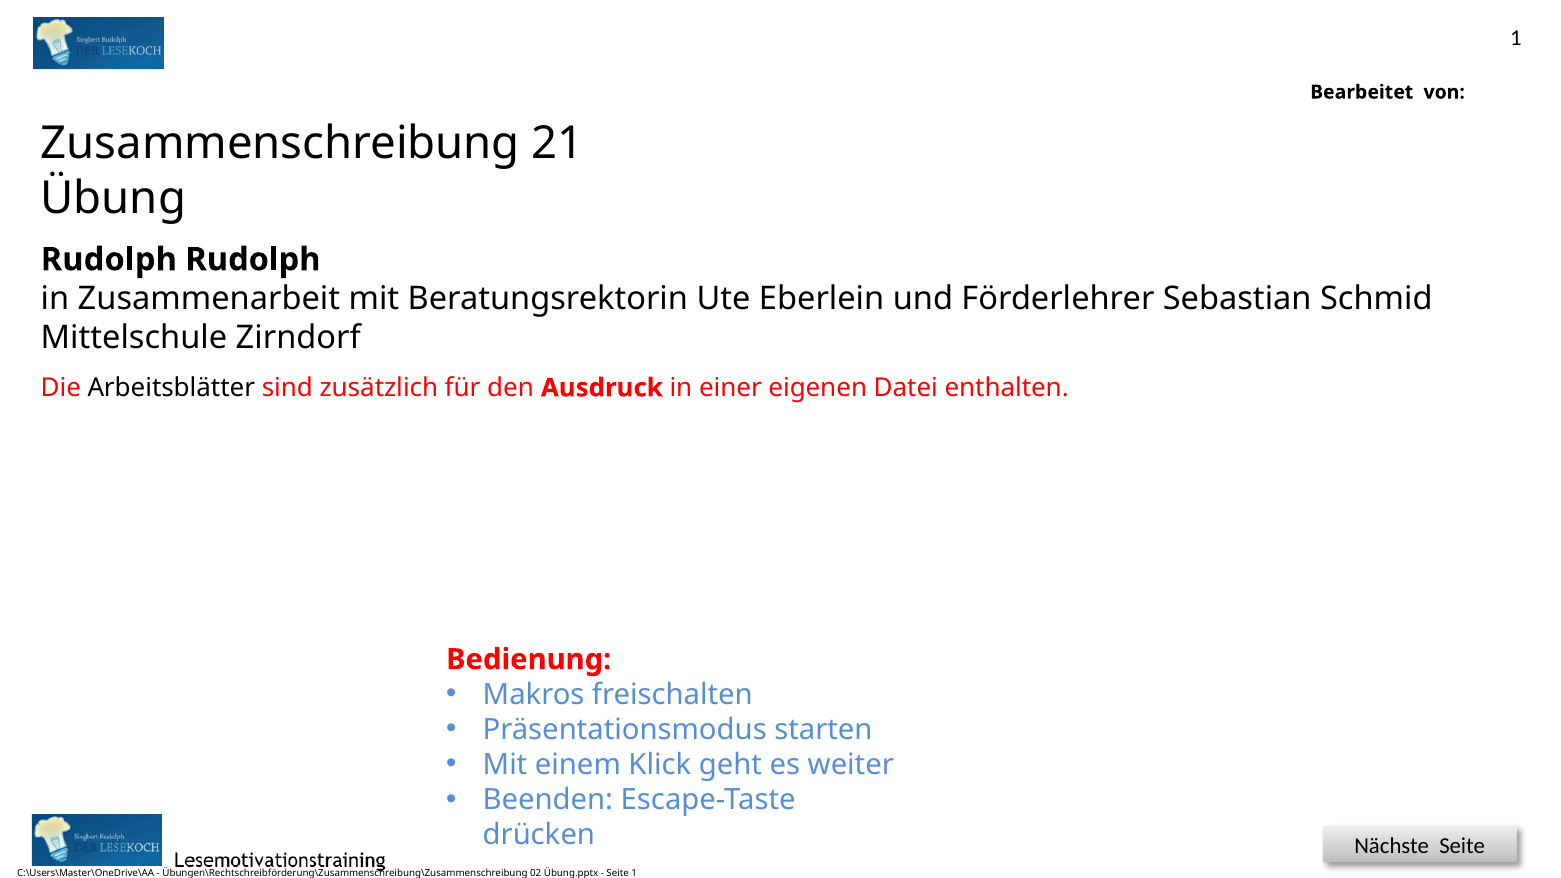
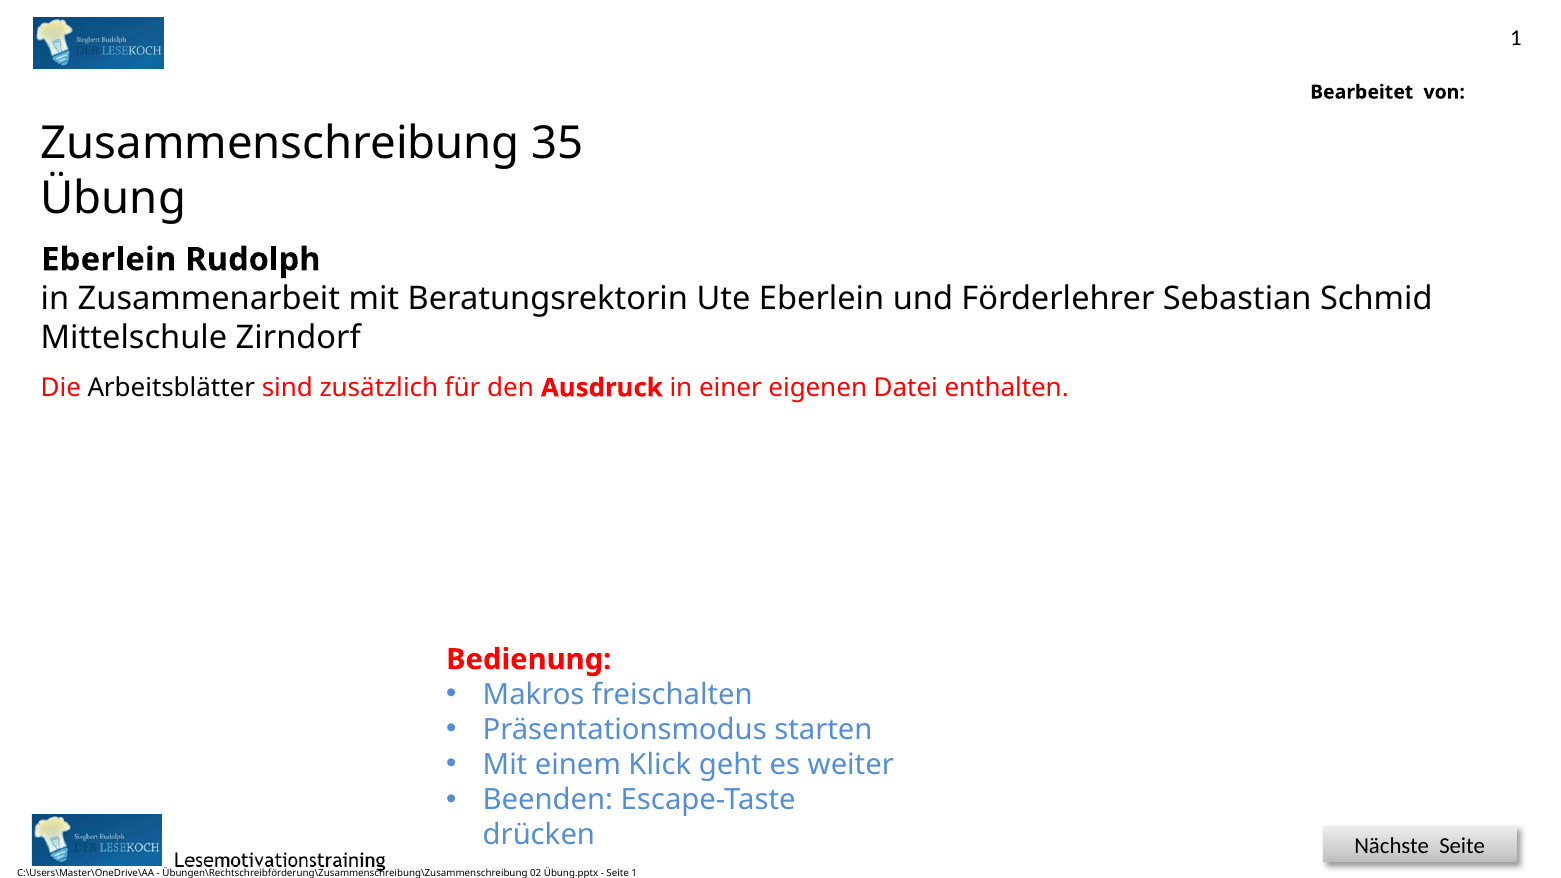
21: 21 -> 35
Rudolph at (109, 260): Rudolph -> Eberlein
